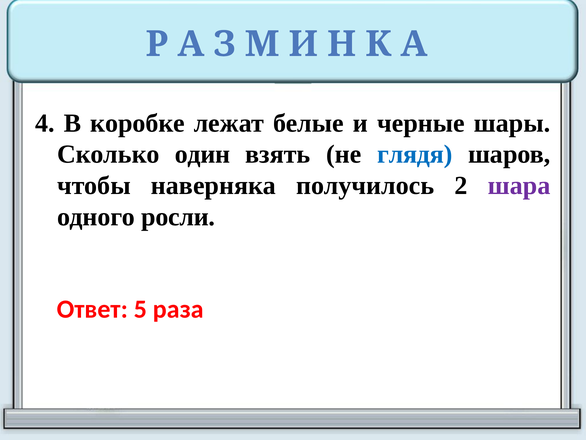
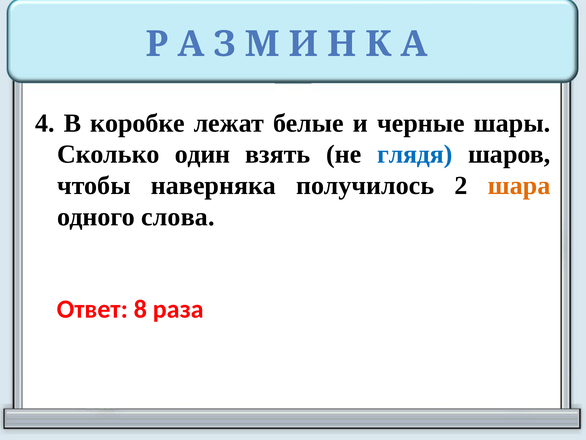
шара colour: purple -> orange
росли: росли -> слова
5: 5 -> 8
